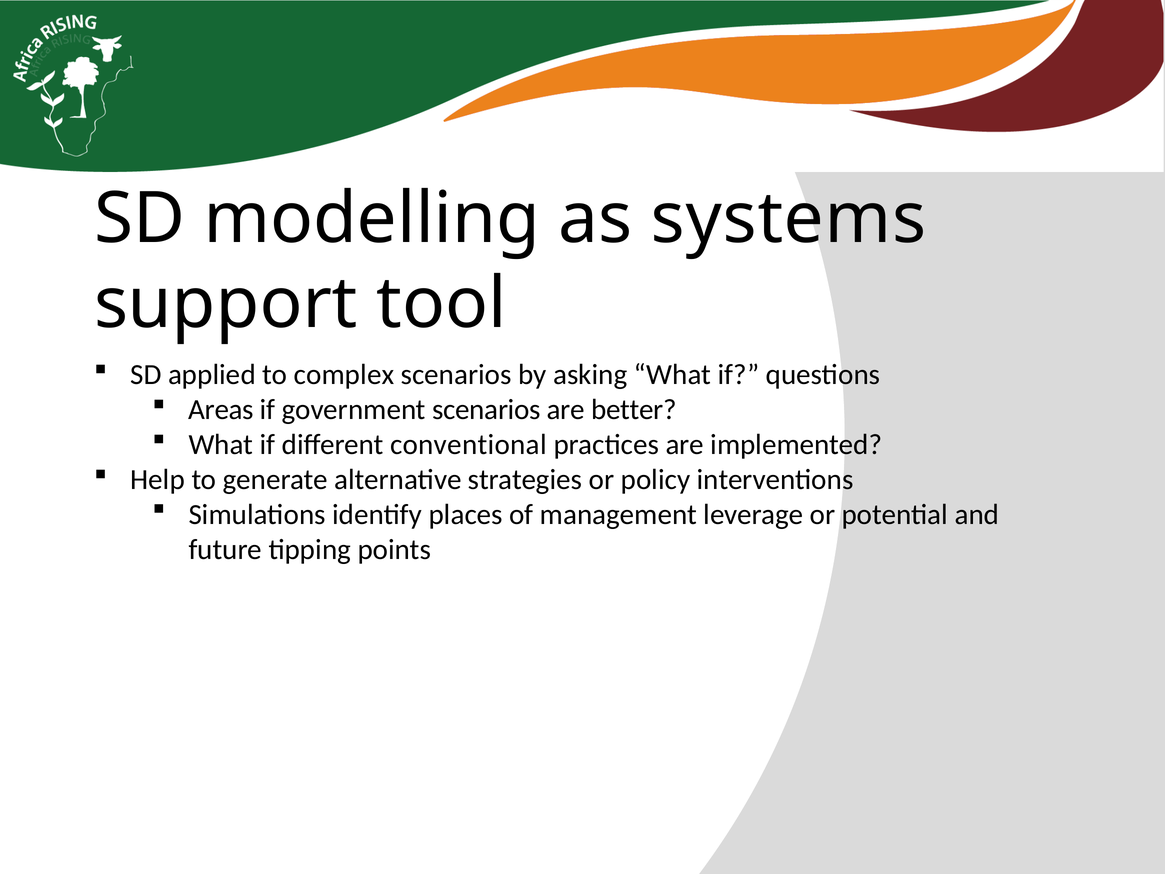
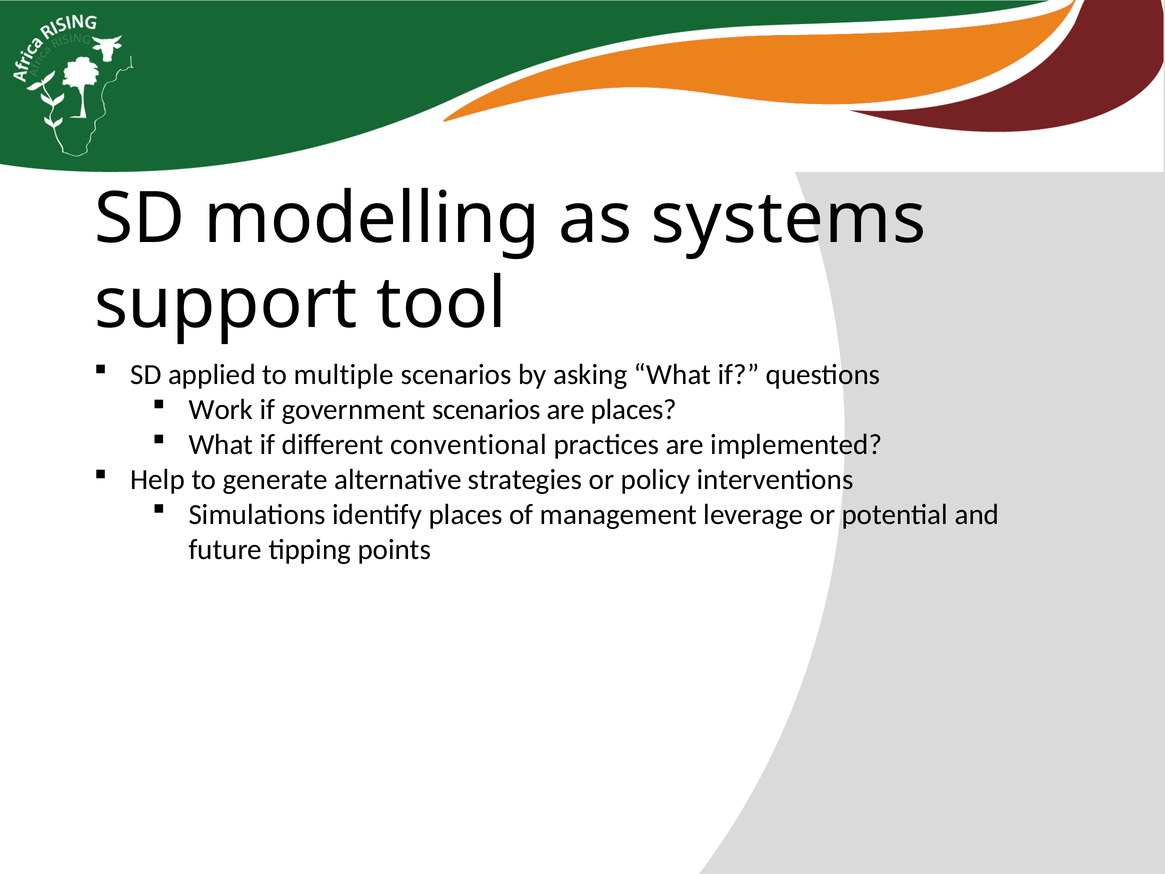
complex: complex -> multiple
Areas: Areas -> Work
are better: better -> places
